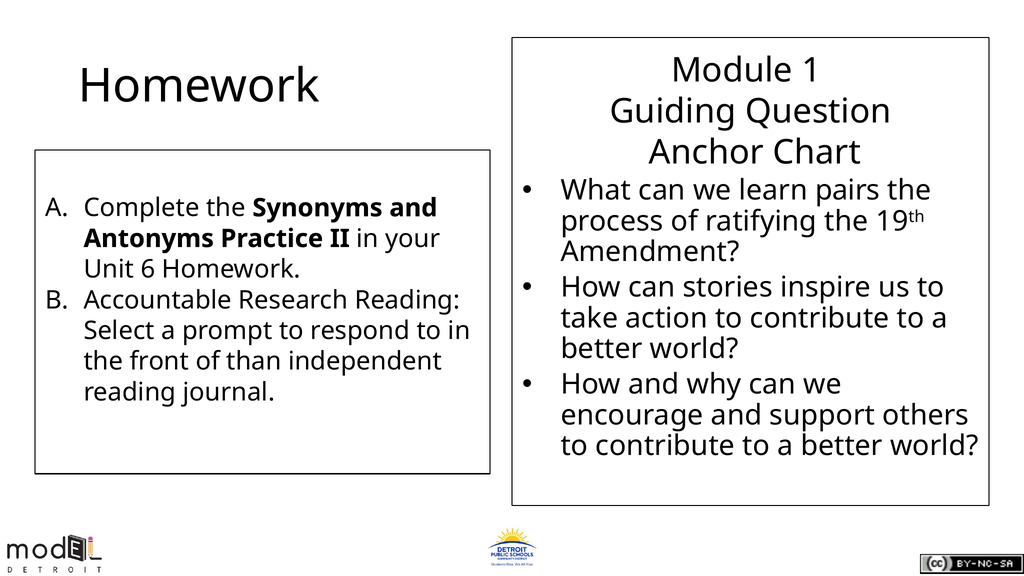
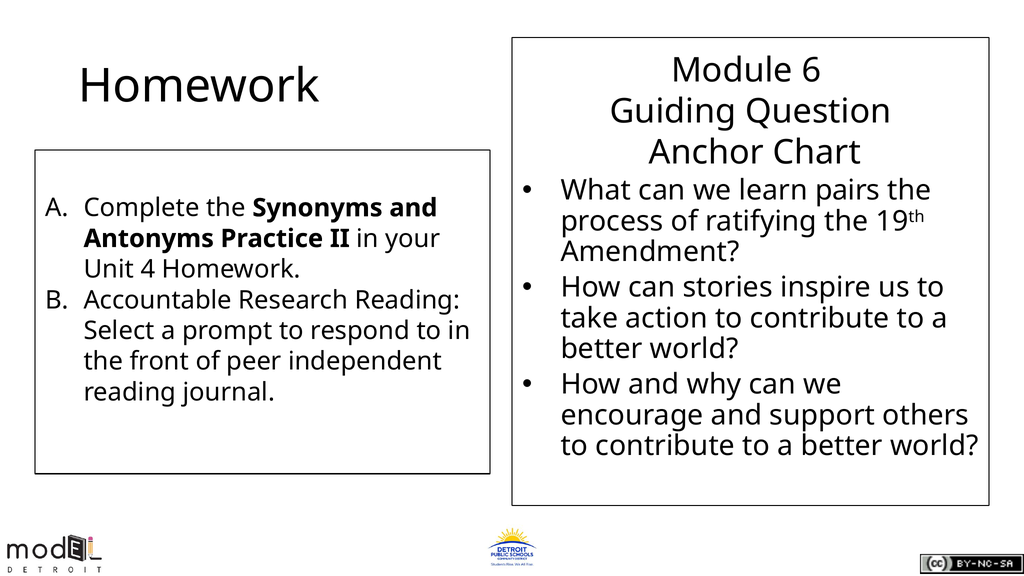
1: 1 -> 6
6: 6 -> 4
than: than -> peer
